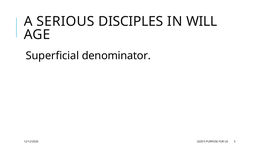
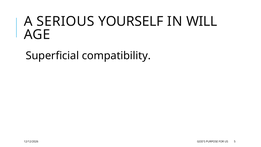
DISCIPLES: DISCIPLES -> YOURSELF
denominator: denominator -> compatibility
